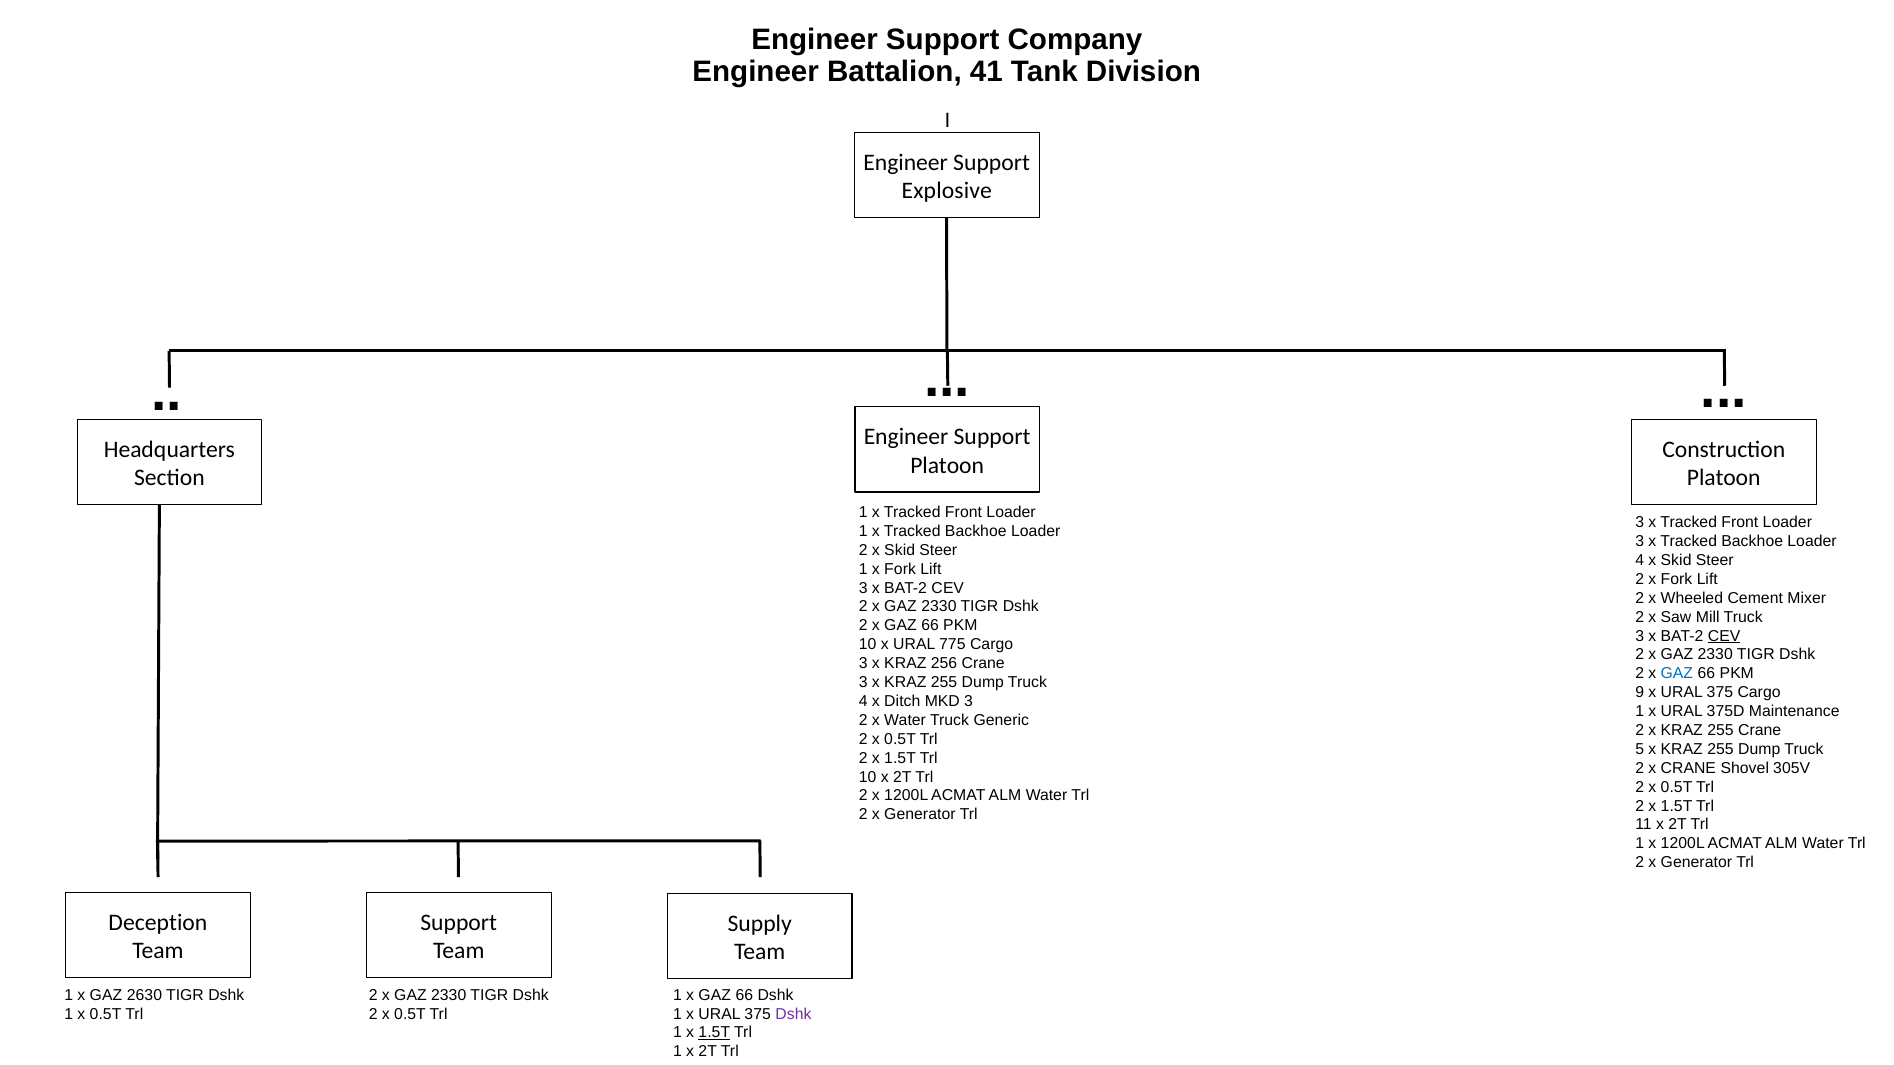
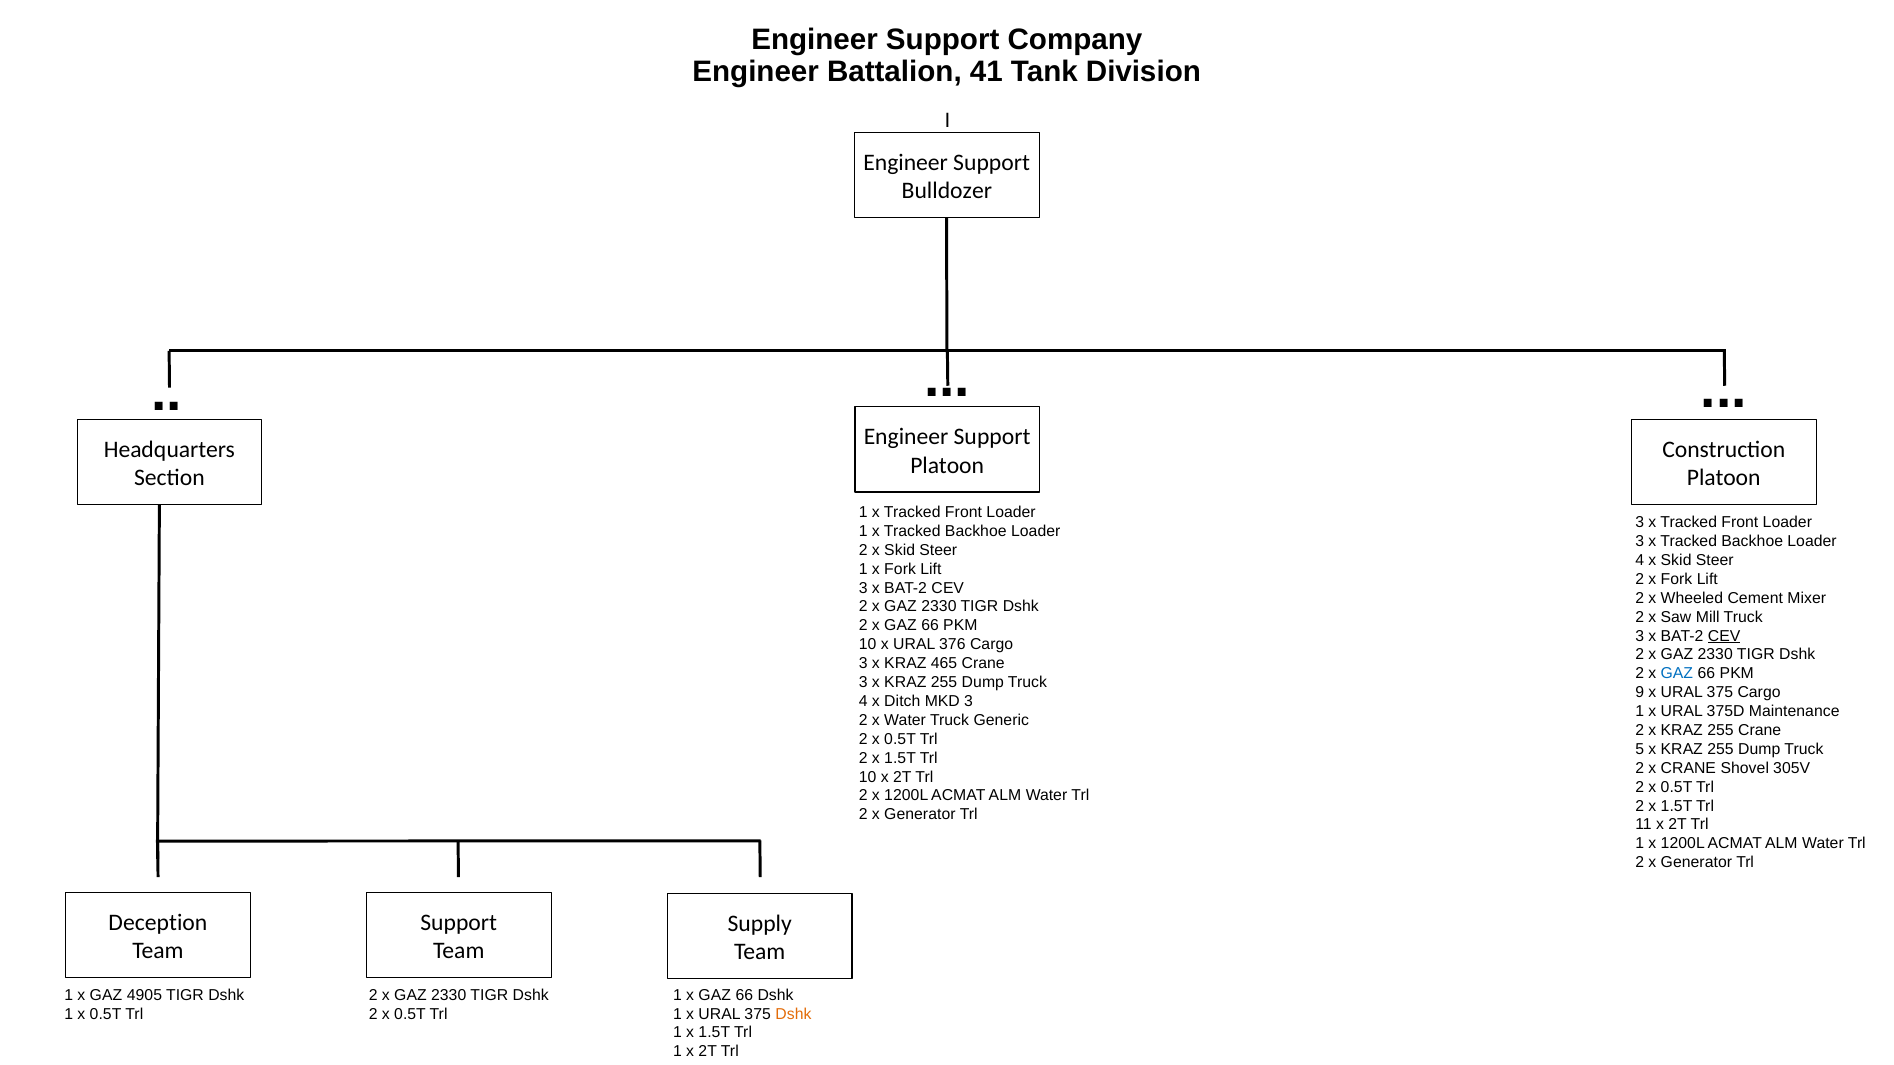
Explosive: Explosive -> Bulldozer
775: 775 -> 376
256: 256 -> 465
2630: 2630 -> 4905
Dshk at (793, 1014) colour: purple -> orange
1.5T at (714, 1033) underline: present -> none
